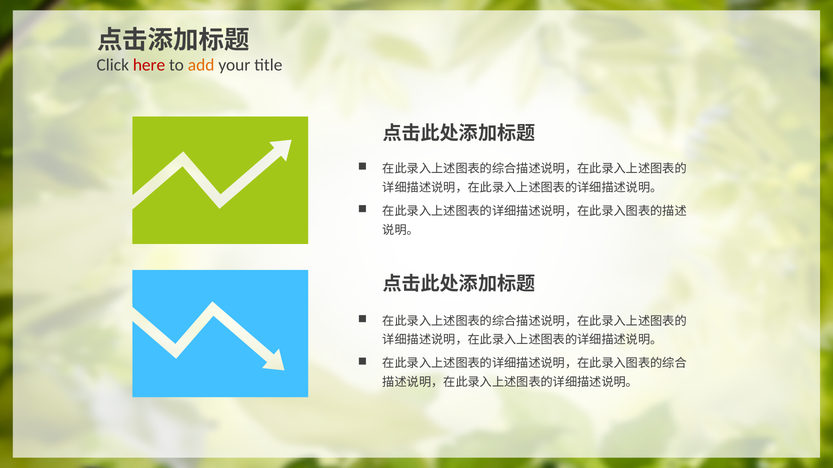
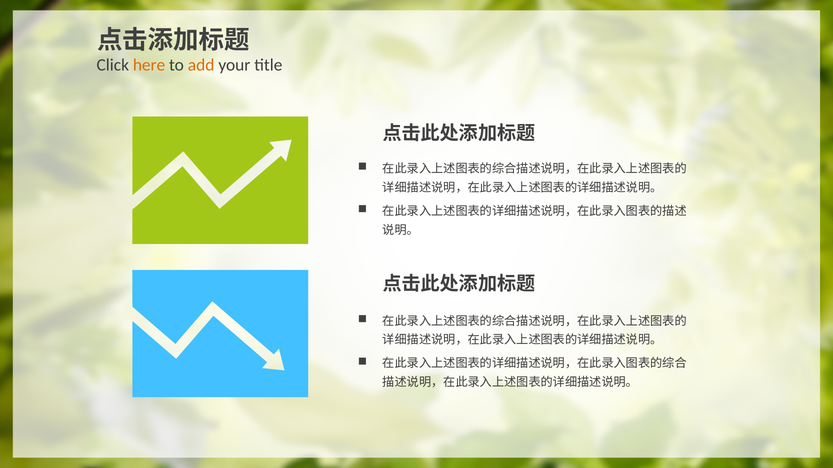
here colour: red -> orange
